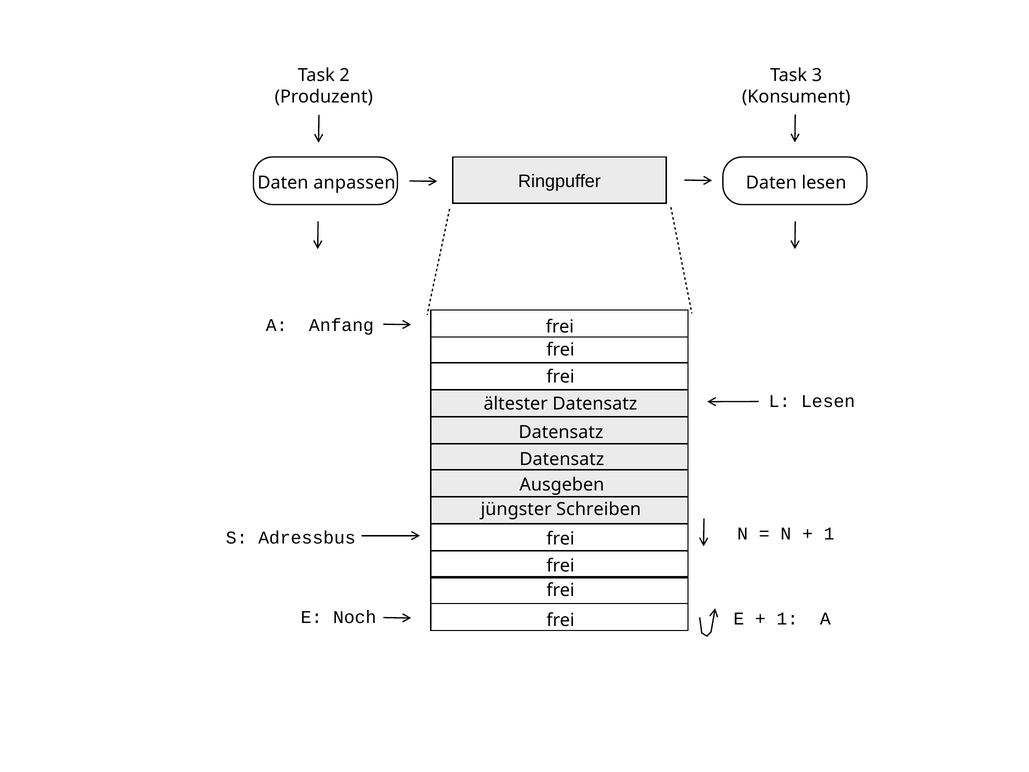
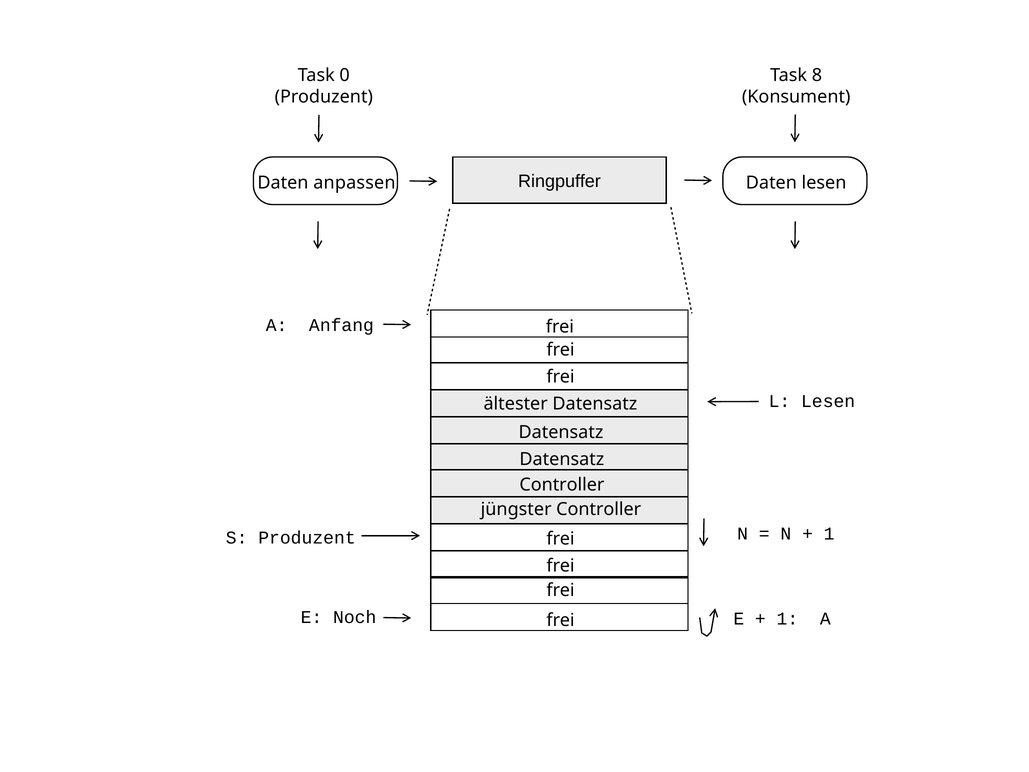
2: 2 -> 0
3: 3 -> 8
Ausgeben at (562, 485): Ausgeben -> Controller
jüngster Schreiben: Schreiben -> Controller
S Adressbus: Adressbus -> Produzent
